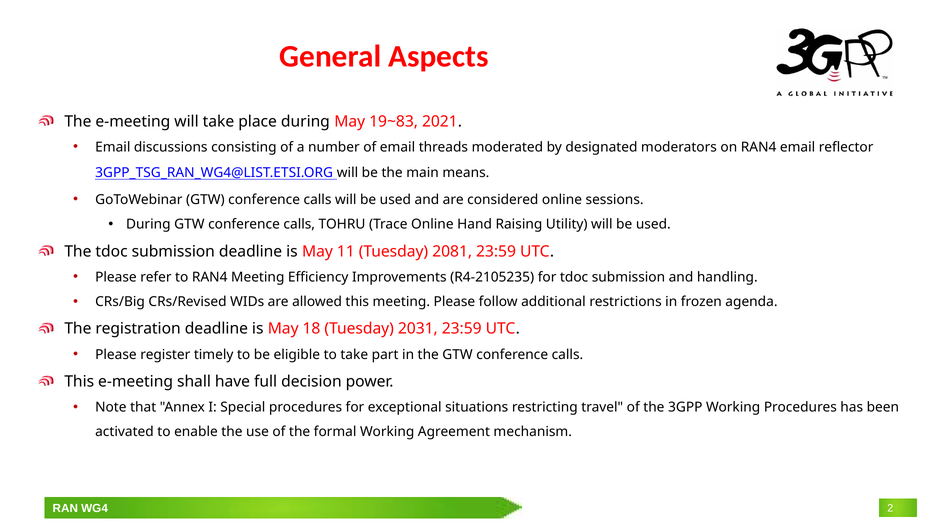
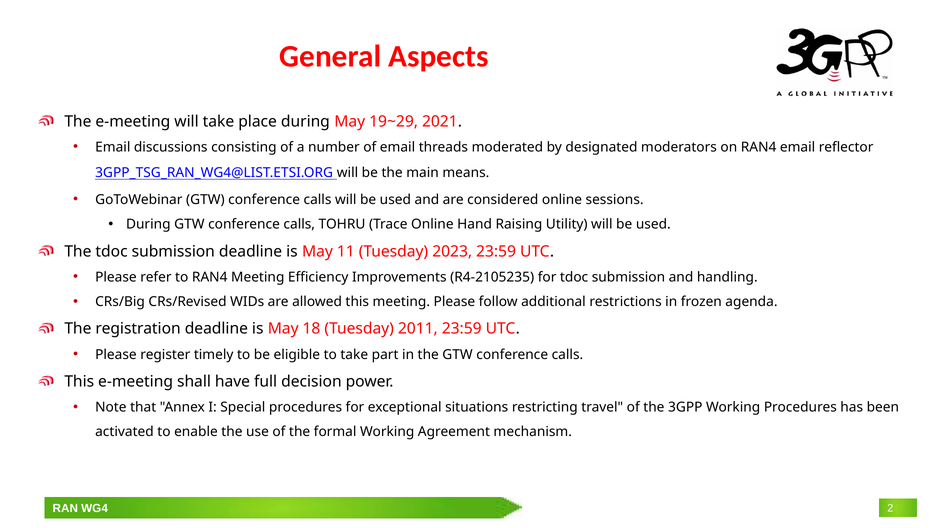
19~83: 19~83 -> 19~29
2081: 2081 -> 2023
2031: 2031 -> 2011
